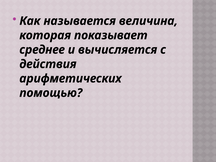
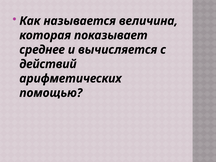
действия: действия -> действий
